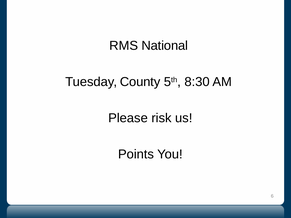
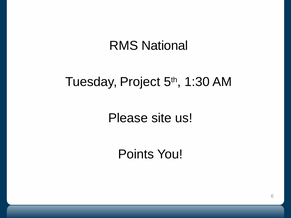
County: County -> Project
8:30: 8:30 -> 1:30
risk: risk -> site
